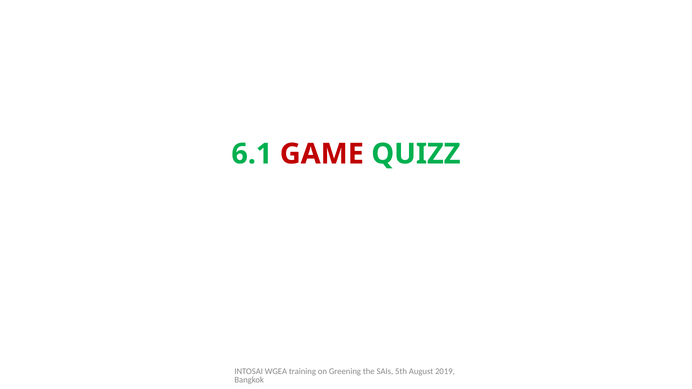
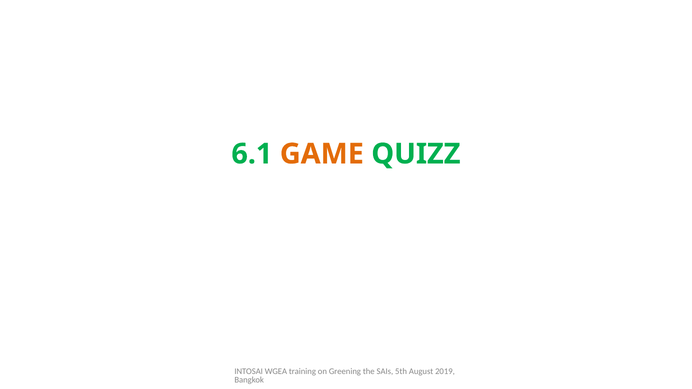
GAME colour: red -> orange
